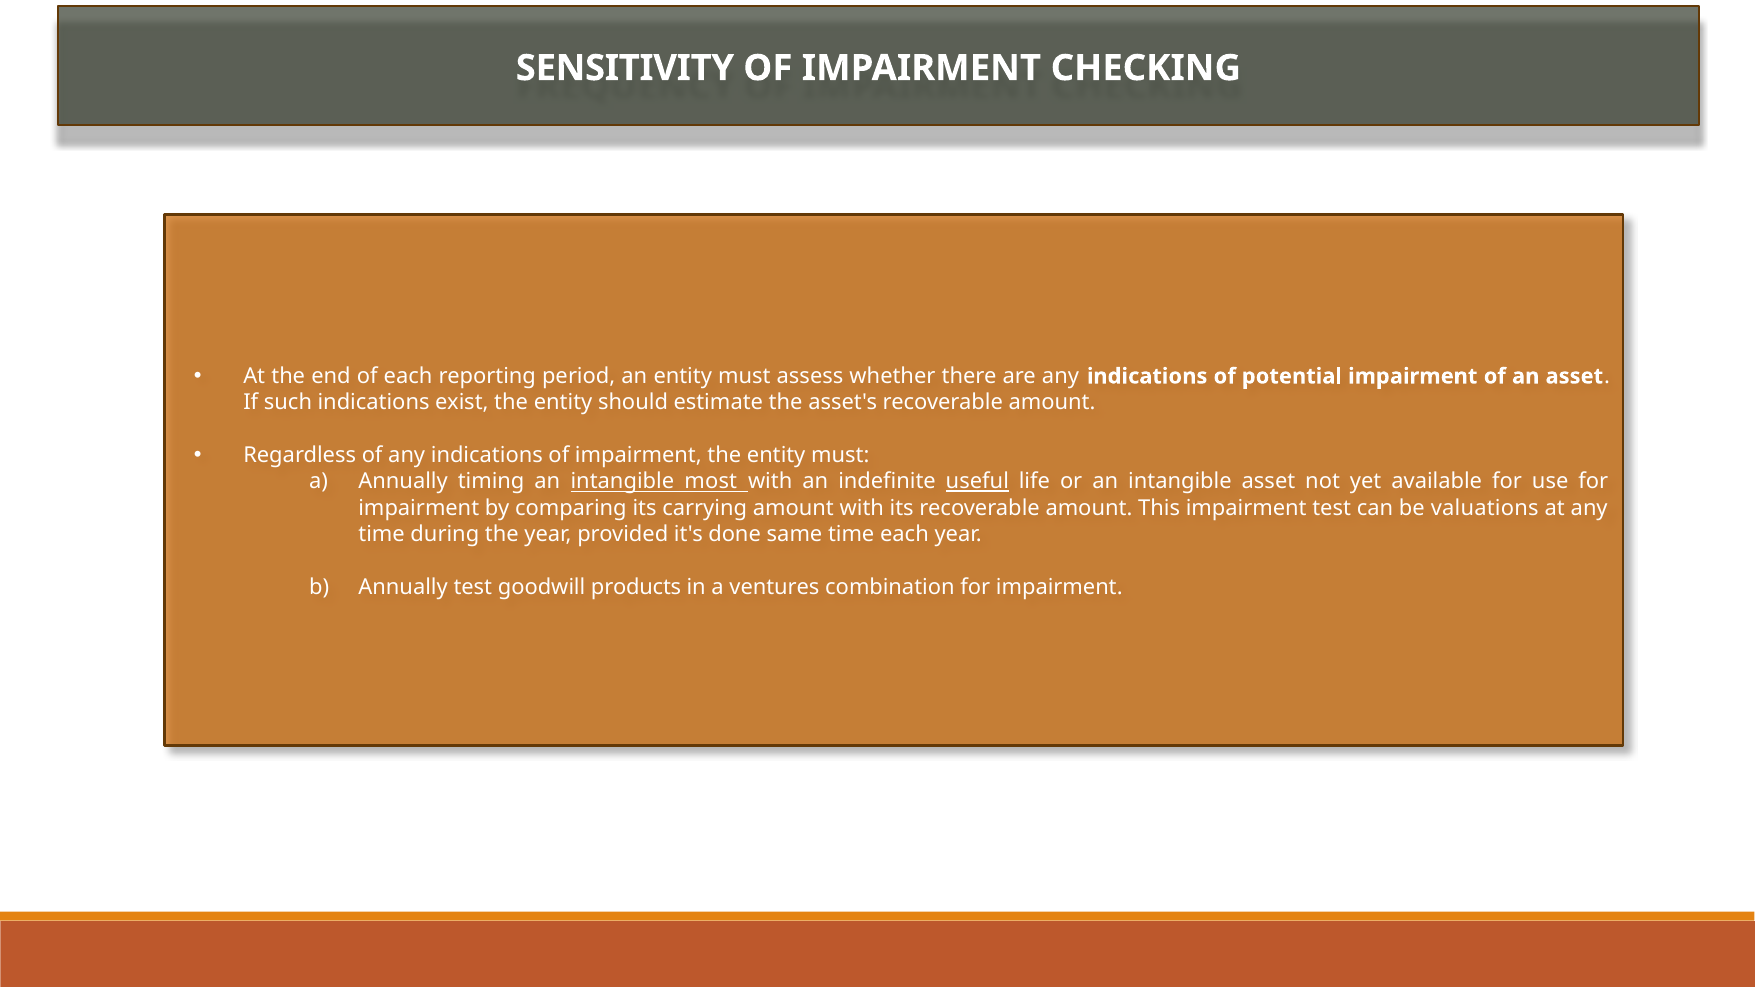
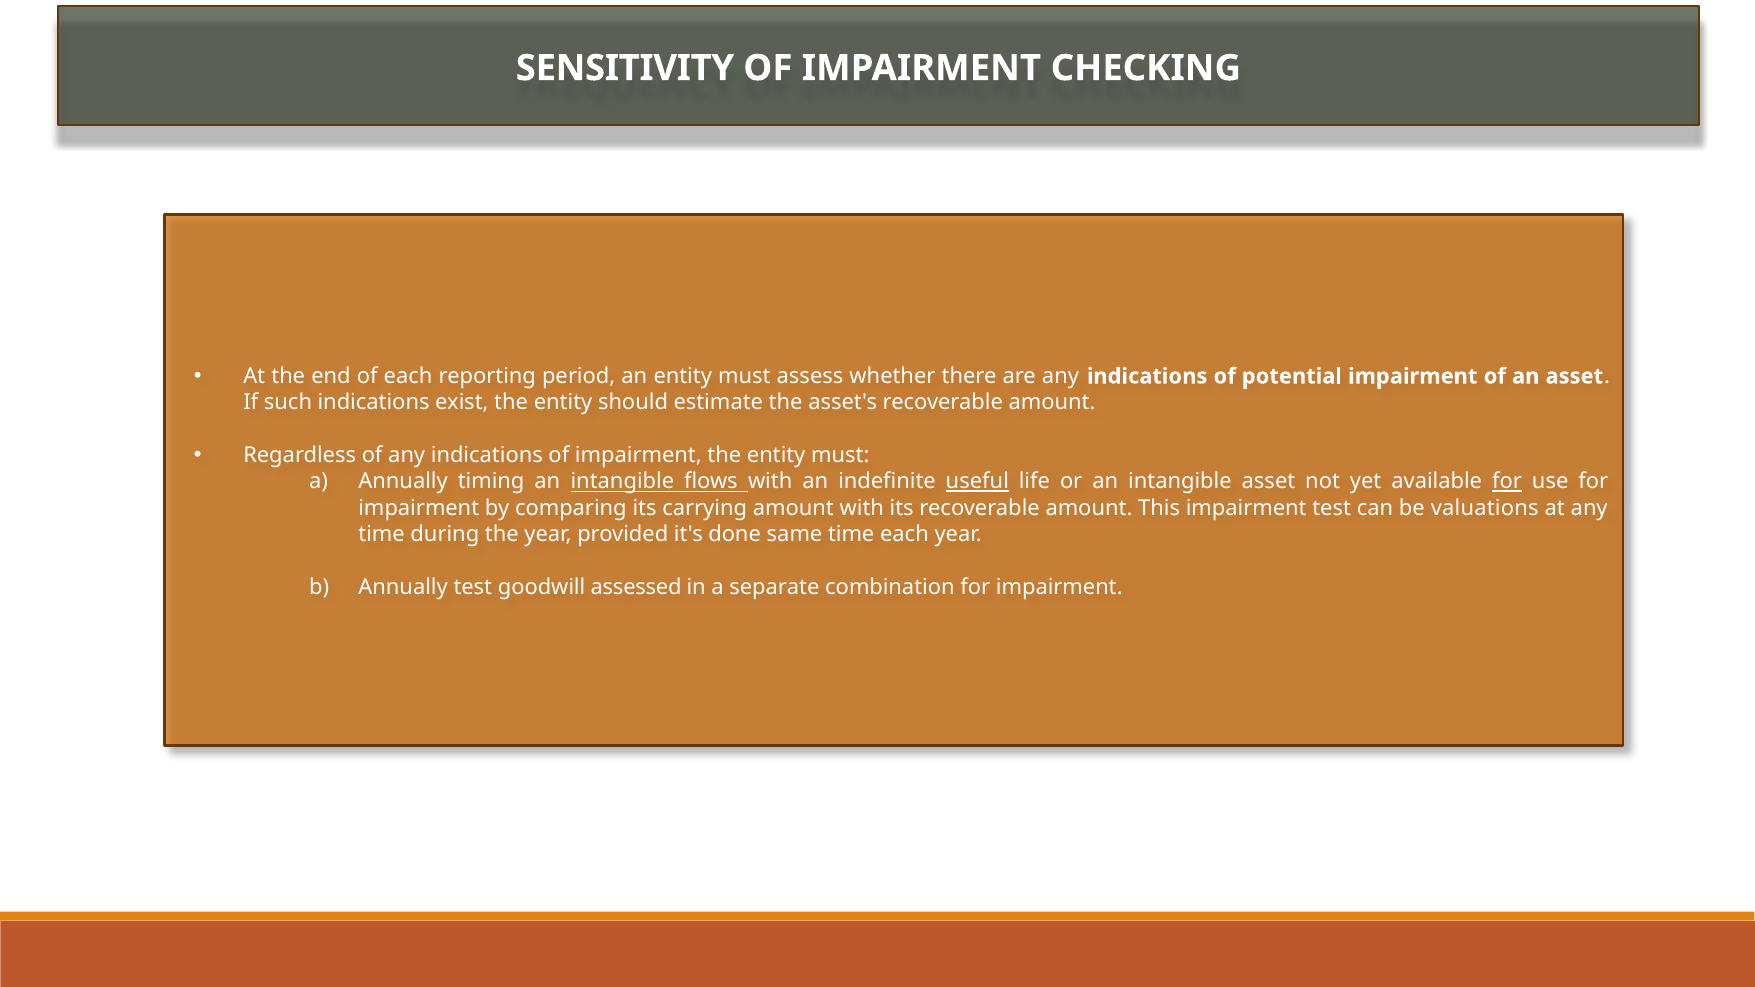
most: most -> flows
for at (1507, 482) underline: none -> present
products: products -> assessed
ventures: ventures -> separate
